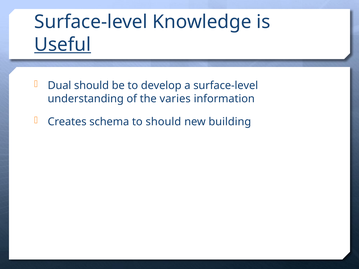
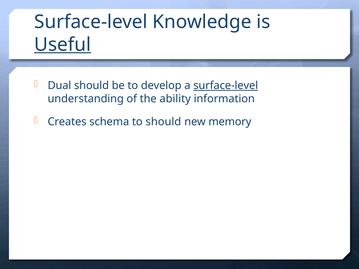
surface-level at (226, 86) underline: none -> present
varies: varies -> ability
building: building -> memory
